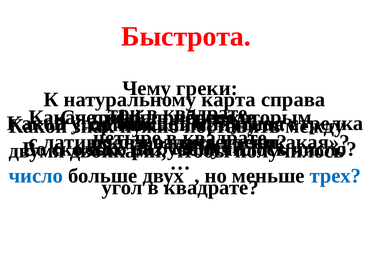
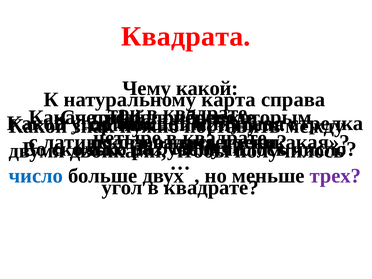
Быстрота: Быстрота -> Квадрата
греки at (207, 88): греки -> какой
трех colour: blue -> purple
